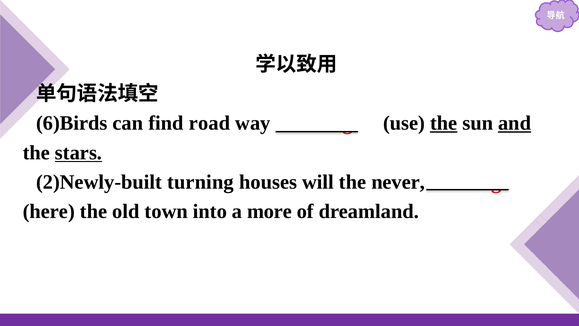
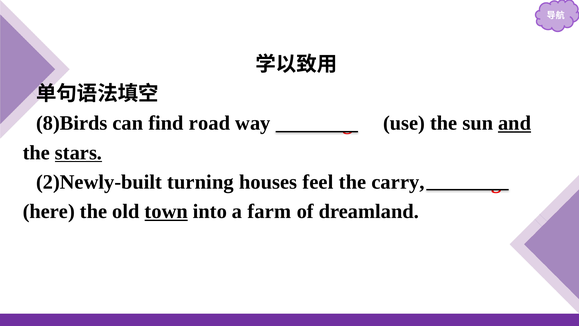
6)Birds: 6)Birds -> 8)Birds
the at (444, 123) underline: present -> none
will: will -> feel
never: never -> carry
town underline: none -> present
more: more -> farm
